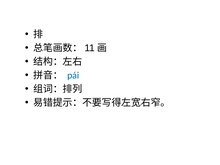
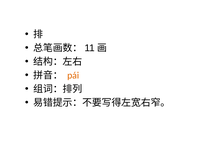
pái colour: blue -> orange
